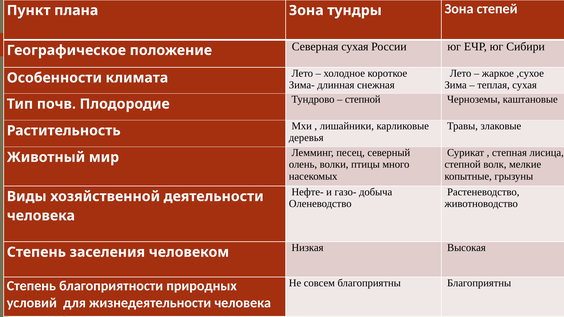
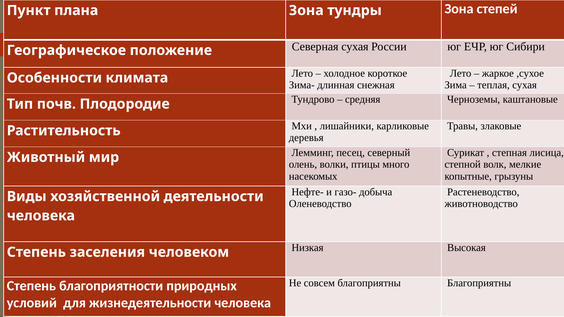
степной at (363, 100): степной -> средняя
